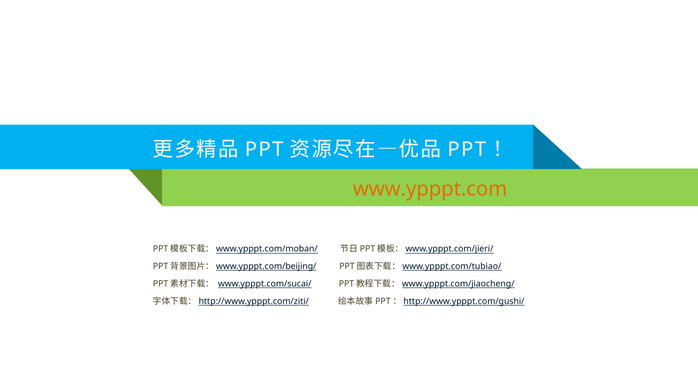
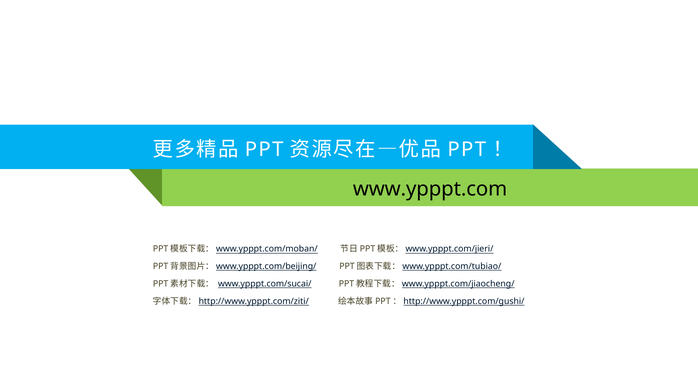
www.ypppt.com colour: orange -> black
